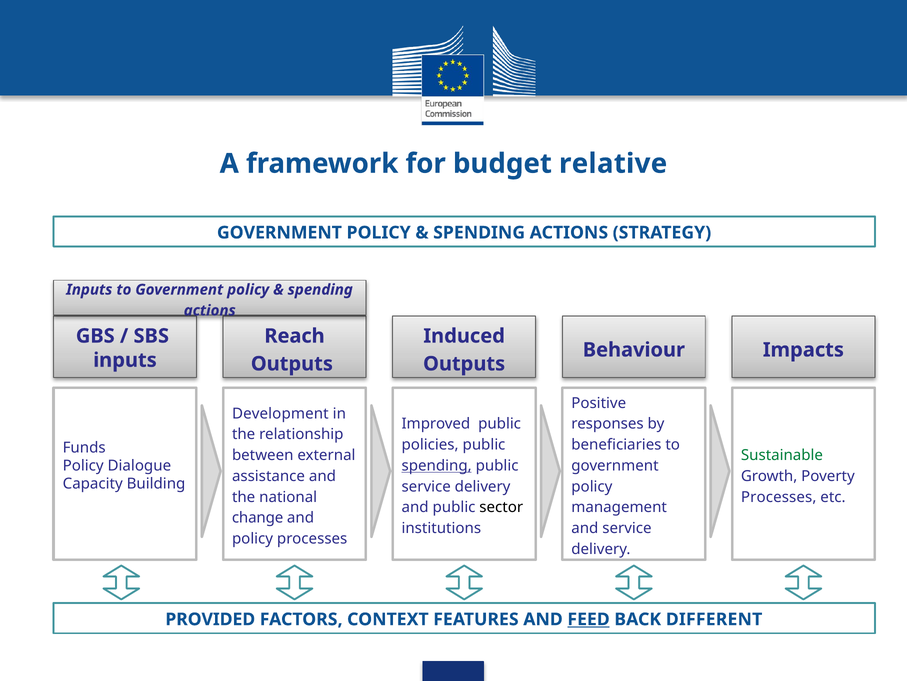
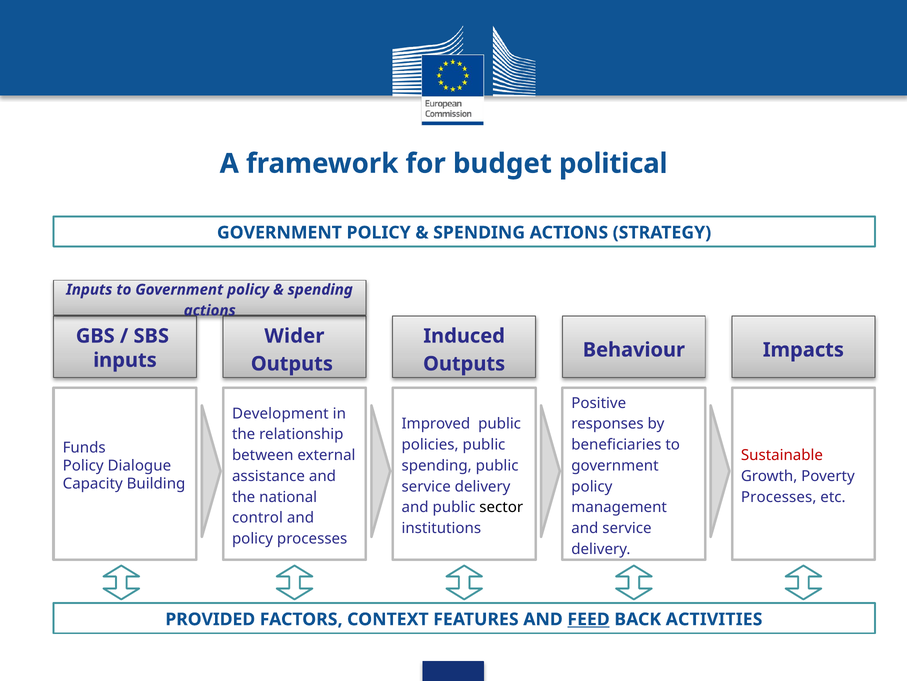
relative: relative -> political
Reach: Reach -> Wider
Sustainable colour: green -> red
spending at (437, 465) underline: present -> none
change: change -> control
DIFFERENT: DIFFERENT -> ACTIVITIES
